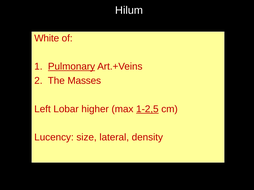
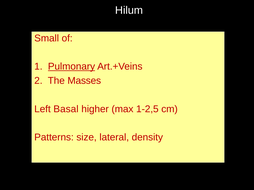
White: White -> Small
Lobar: Lobar -> Basal
1-2,5 underline: present -> none
Lucency: Lucency -> Patterns
